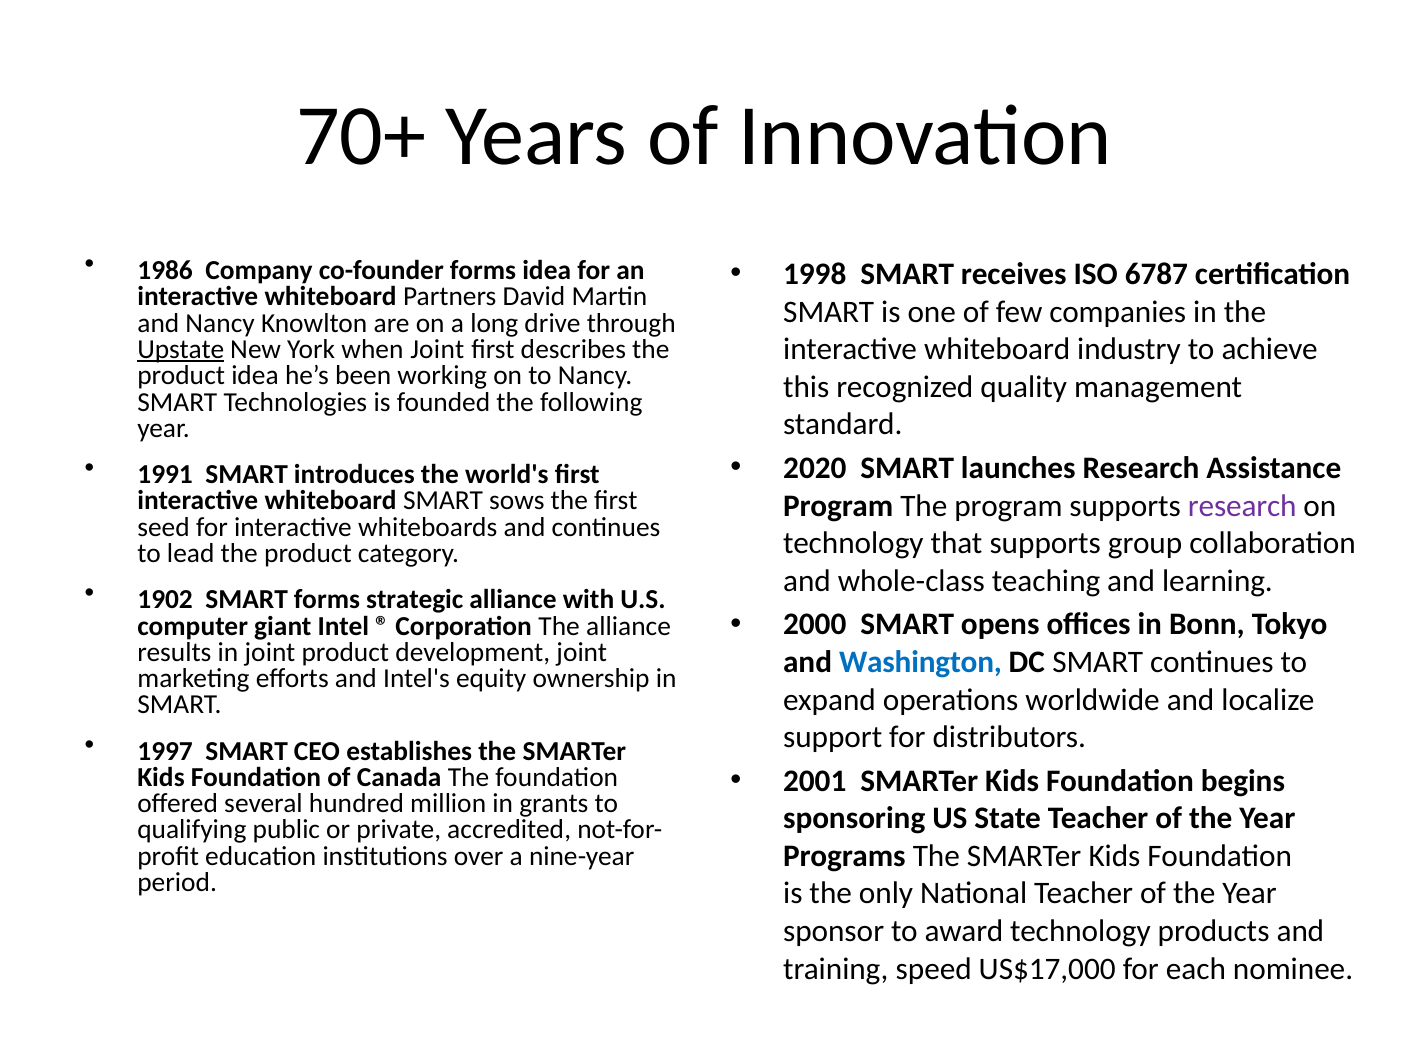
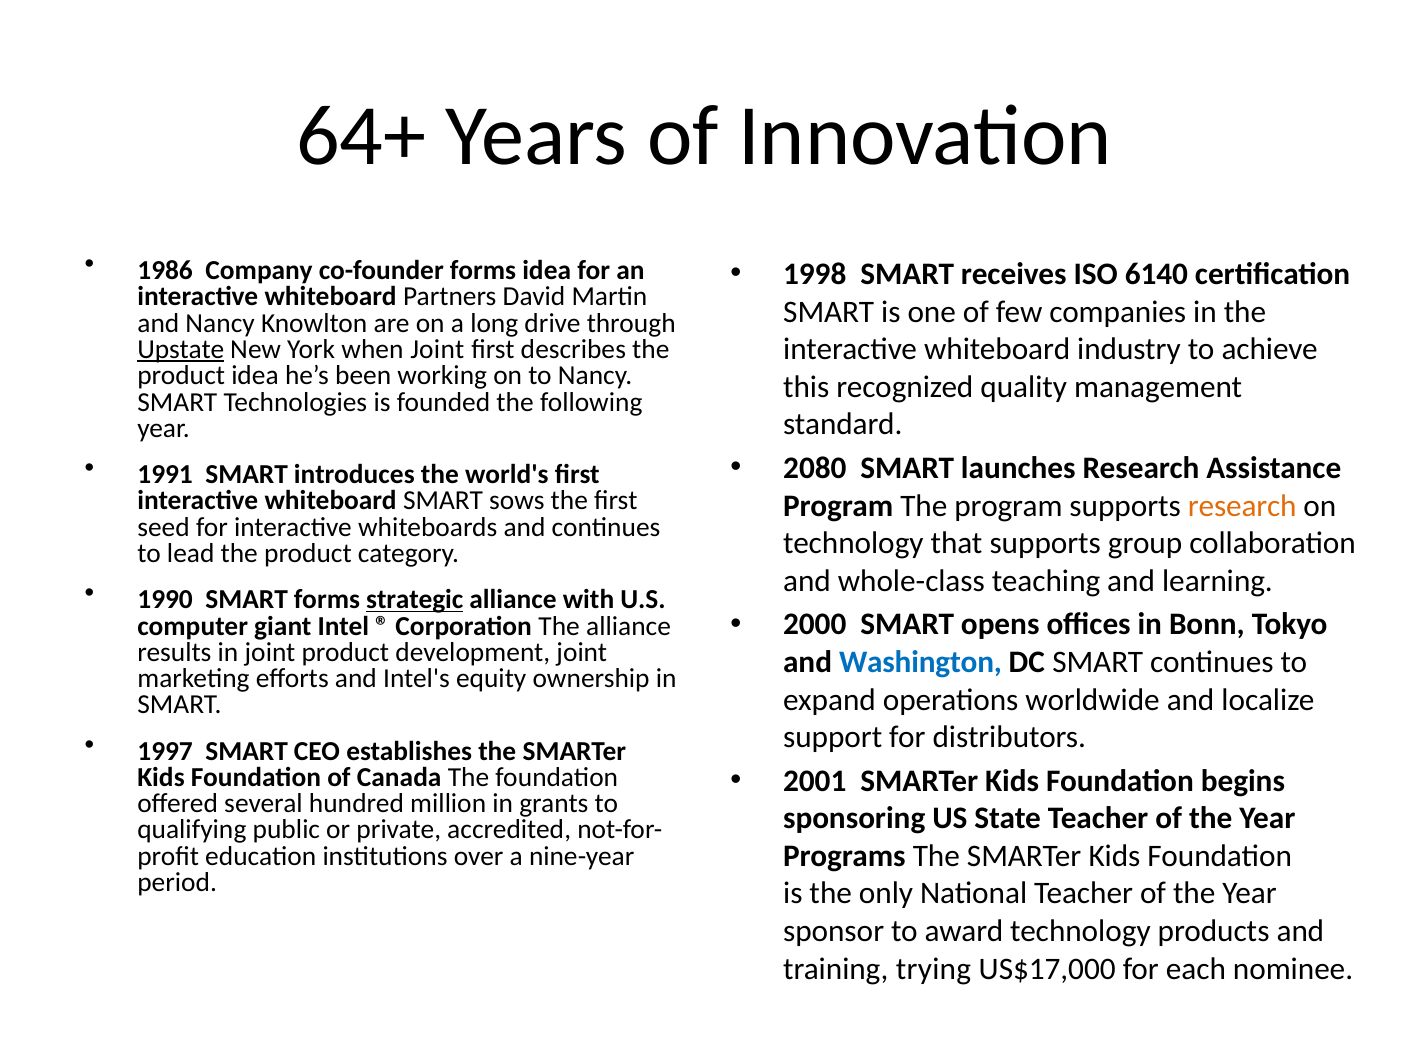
70+: 70+ -> 64+
6787: 6787 -> 6140
2020: 2020 -> 2080
research at (1242, 506) colour: purple -> orange
1902: 1902 -> 1990
strategic underline: none -> present
speed: speed -> trying
